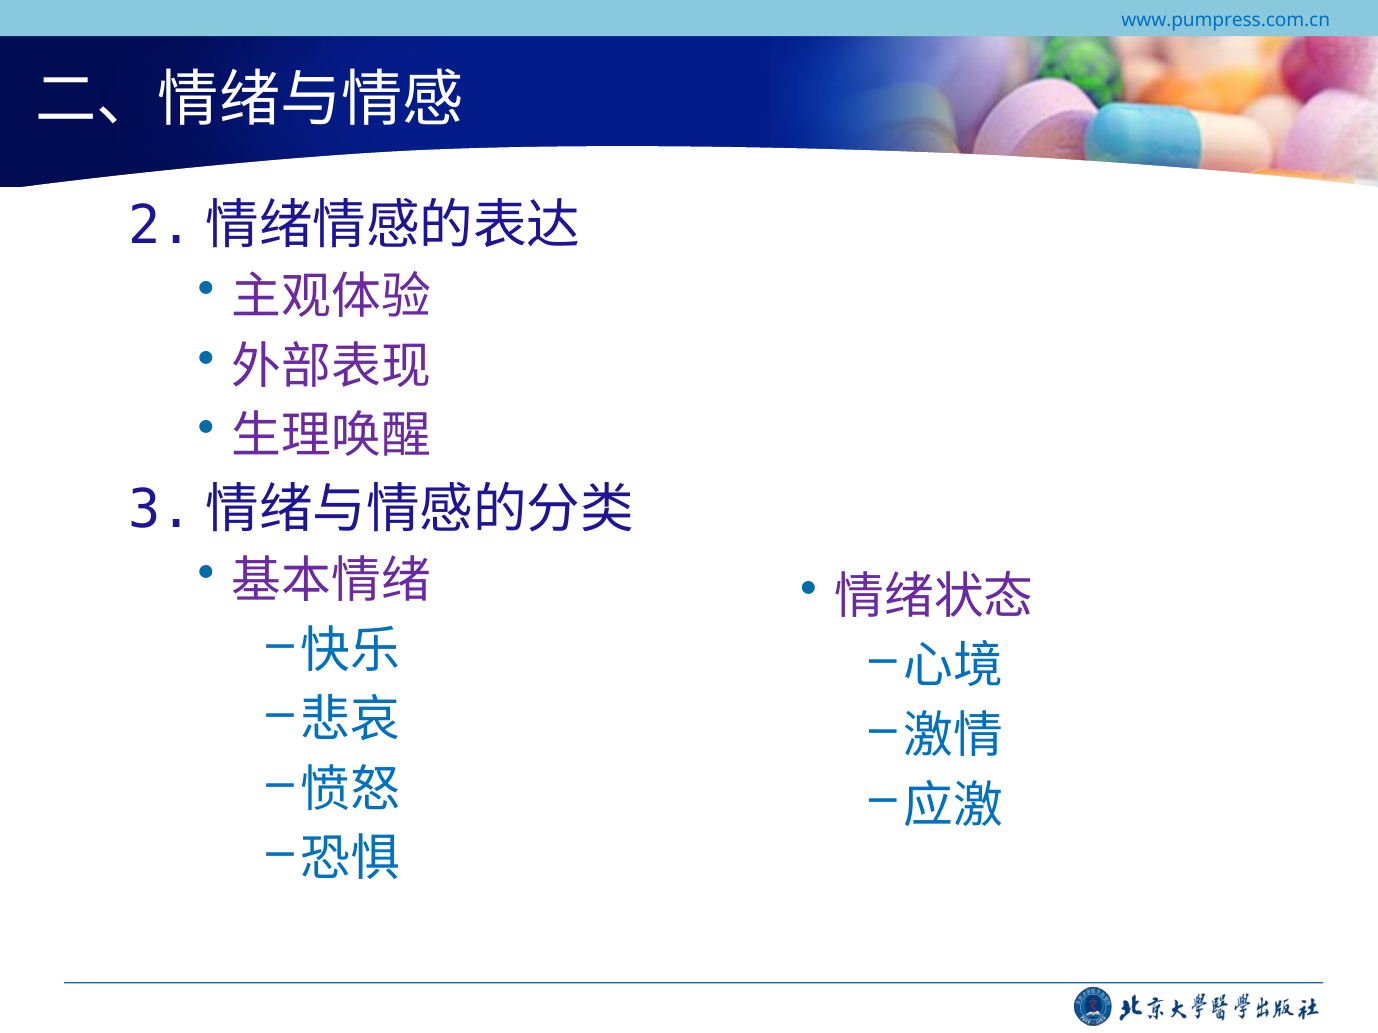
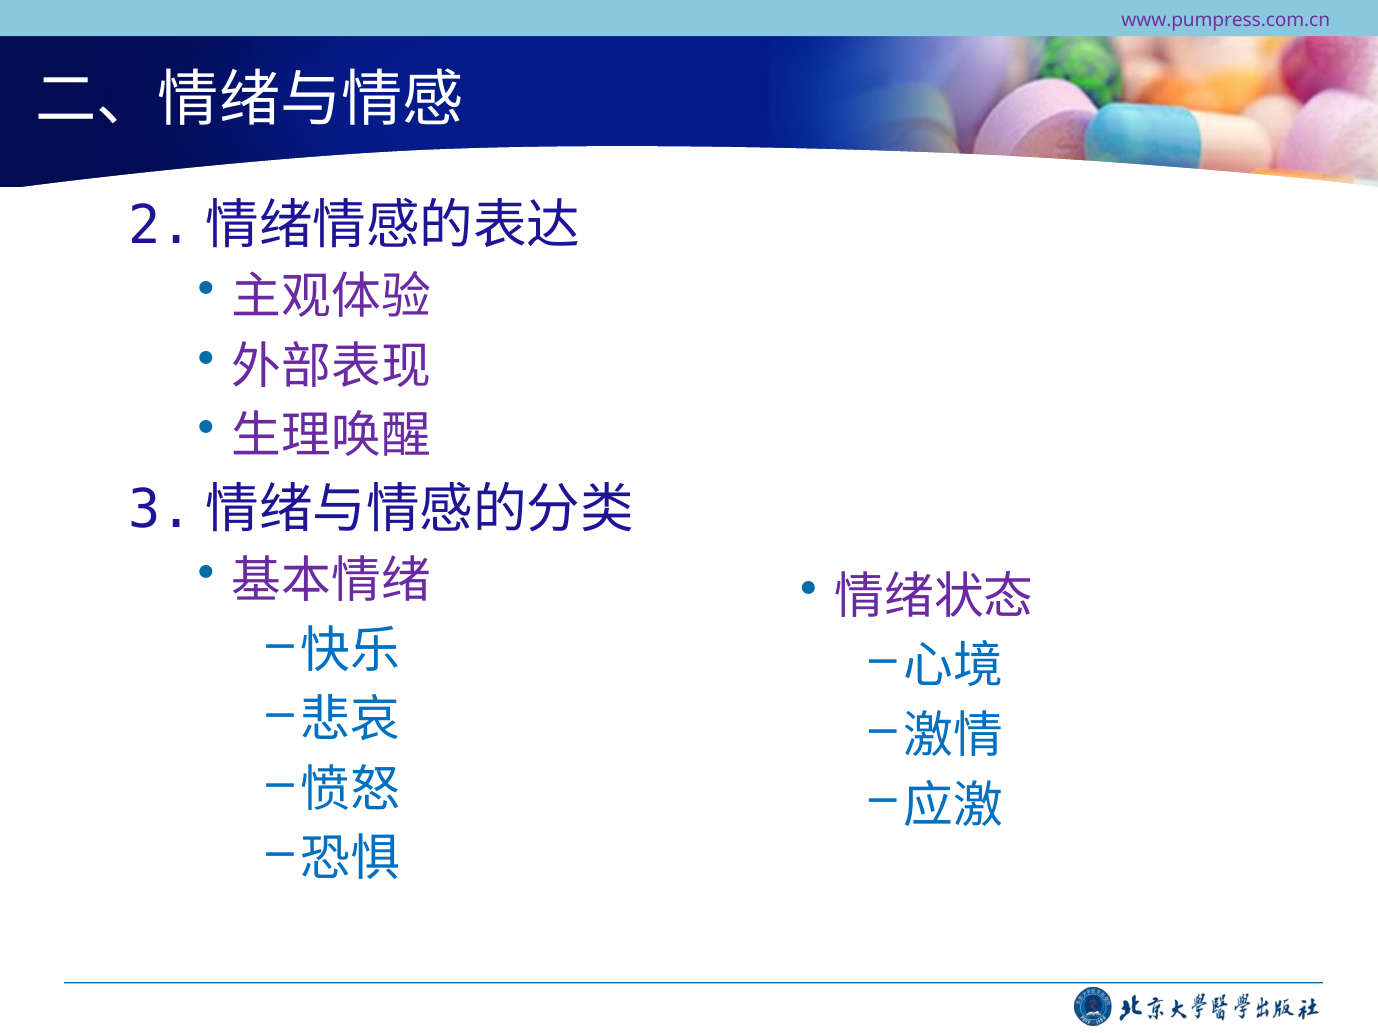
www.pumpress.com.cn colour: blue -> purple
